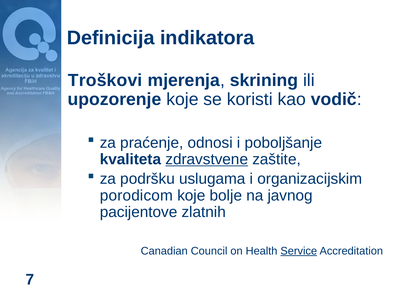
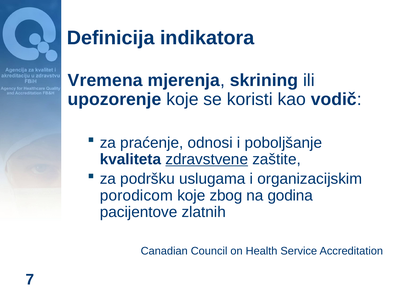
Troškovi: Troškovi -> Vremena
bolje: bolje -> zbog
javnog: javnog -> godina
Service underline: present -> none
